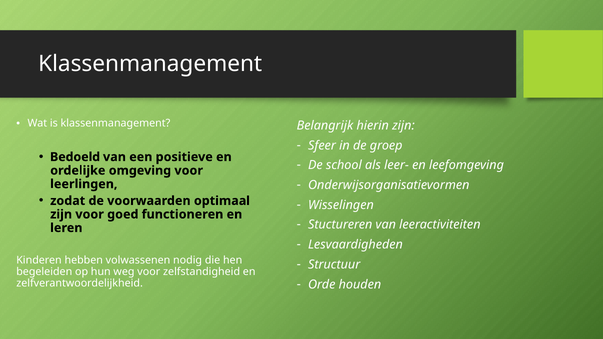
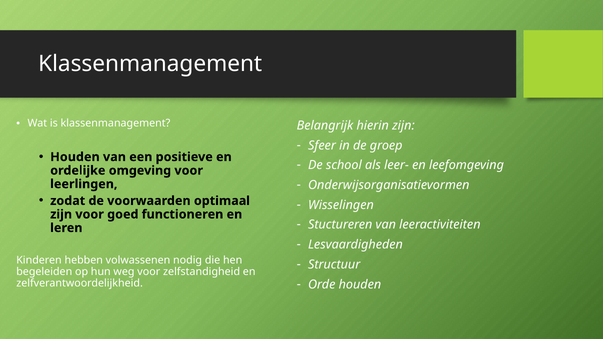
Bedoeld at (75, 157): Bedoeld -> Houden
